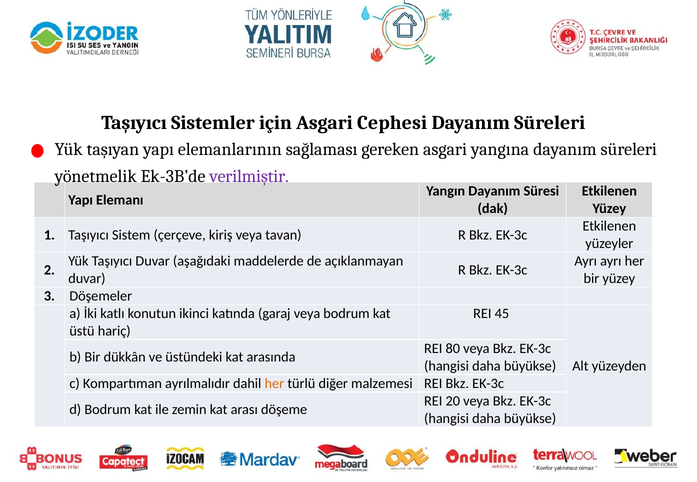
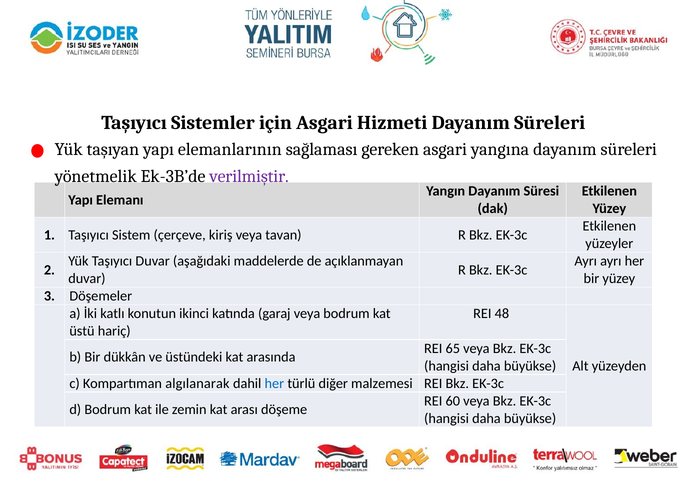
Cephesi: Cephesi -> Hizmeti
45: 45 -> 48
80: 80 -> 65
ayrılmalıdır: ayrılmalıdır -> algılanarak
her at (274, 384) colour: orange -> blue
20: 20 -> 60
